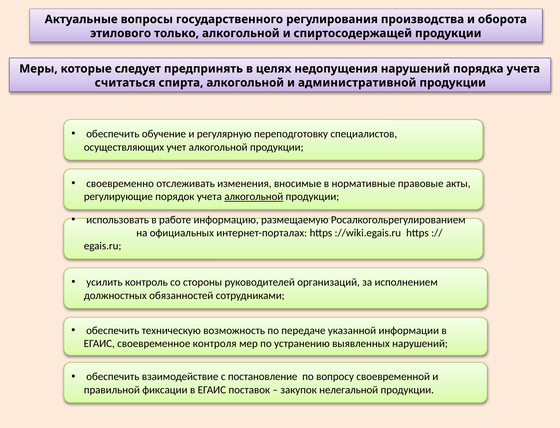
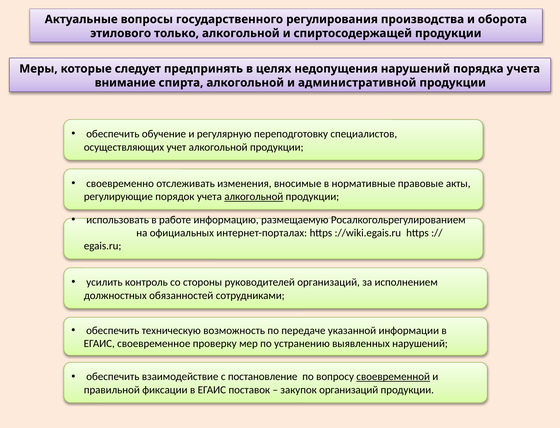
считаться: считаться -> внимание
контроля: контроля -> проверку
своевременной underline: none -> present
закупок нелегальной: нелегальной -> организаций
